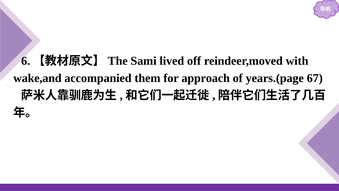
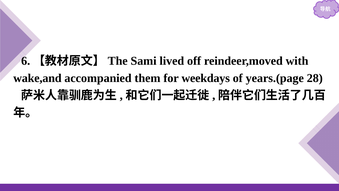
approach: approach -> weekdays
67: 67 -> 28
